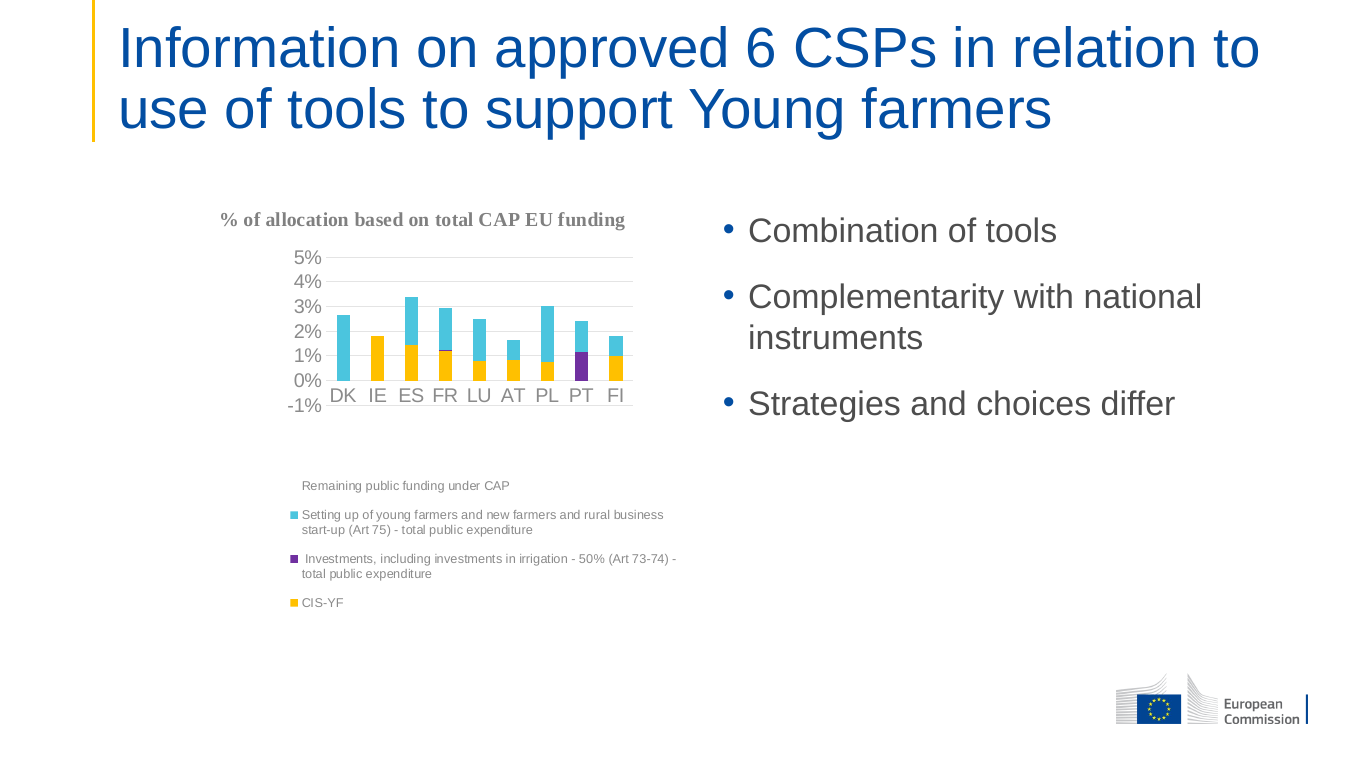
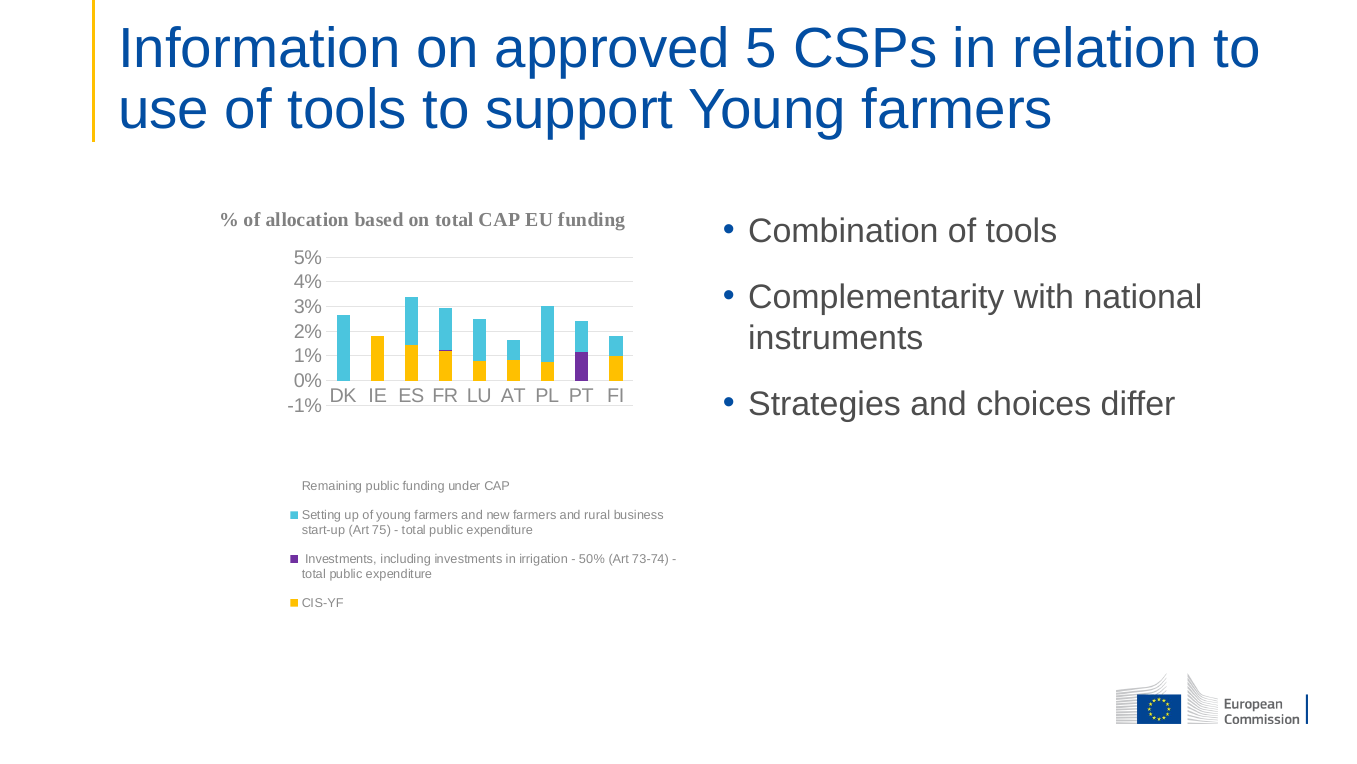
6: 6 -> 5
